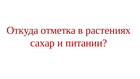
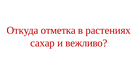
питании: питании -> вежливо
